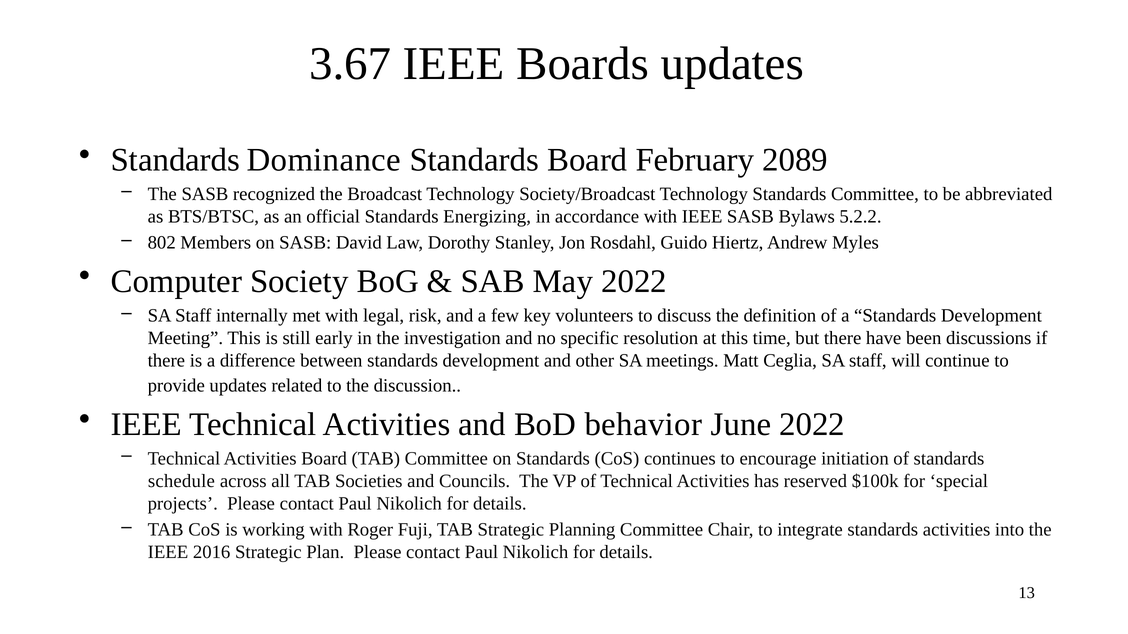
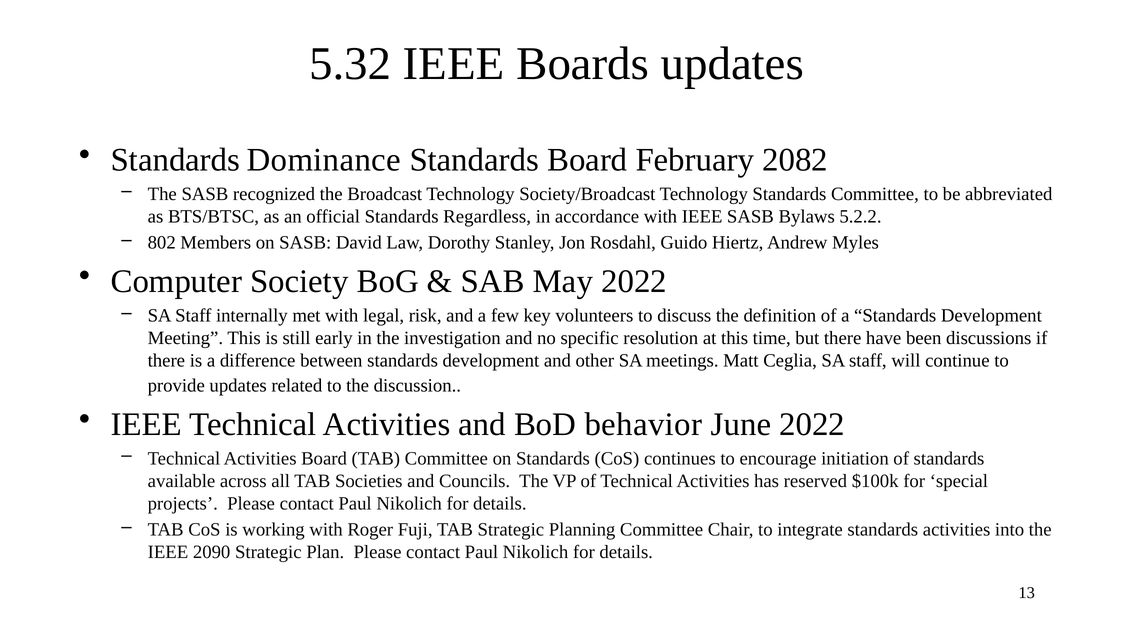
3.67: 3.67 -> 5.32
2089: 2089 -> 2082
Energizing: Energizing -> Regardless
schedule: schedule -> available
2016: 2016 -> 2090
